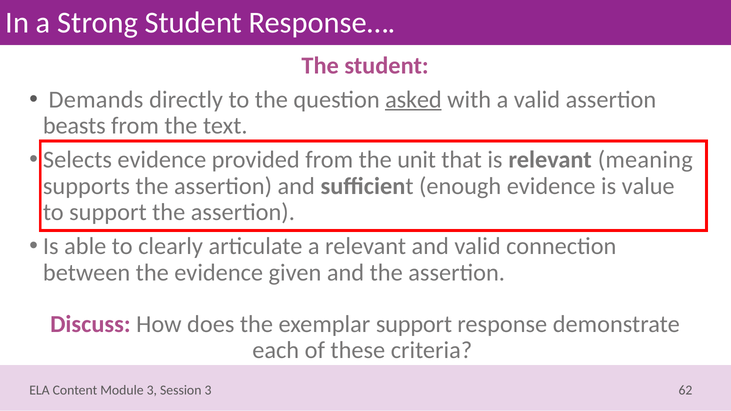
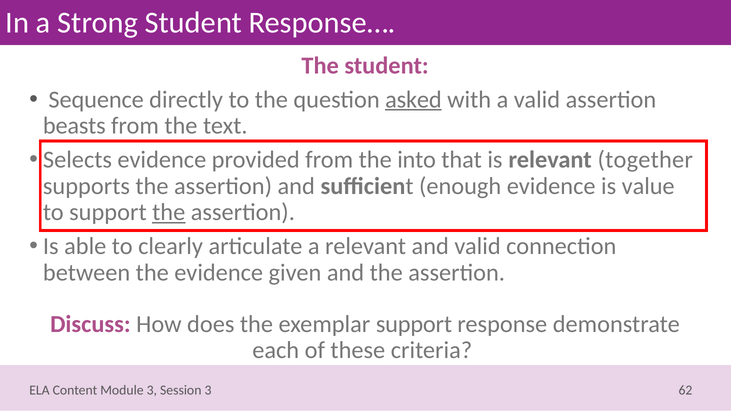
Demands: Demands -> Sequence
unit: unit -> into
meaning: meaning -> together
the at (169, 212) underline: none -> present
